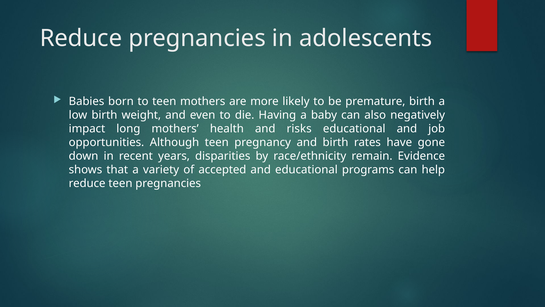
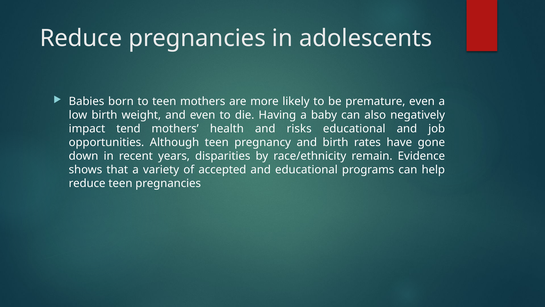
premature birth: birth -> even
long: long -> tend
